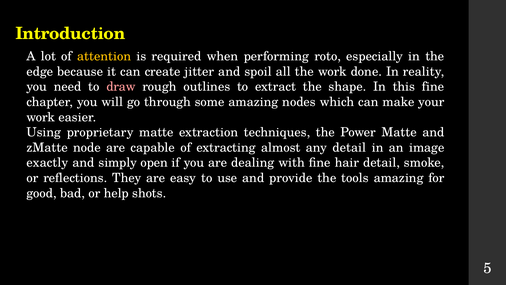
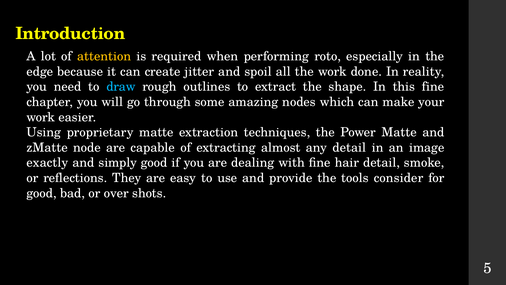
draw colour: pink -> light blue
simply open: open -> good
tools amazing: amazing -> consider
help: help -> over
